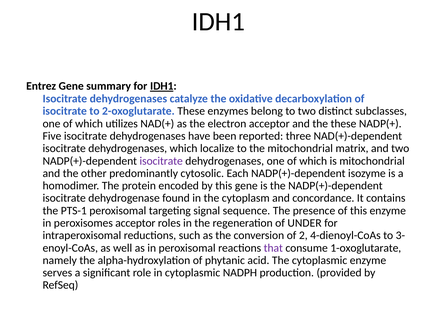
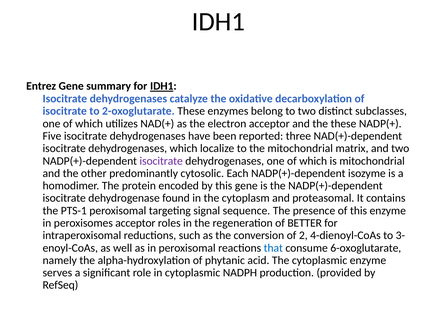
concordance: concordance -> proteasomal
UNDER: UNDER -> BETTER
that colour: purple -> blue
1-oxoglutarate: 1-oxoglutarate -> 6-oxoglutarate
